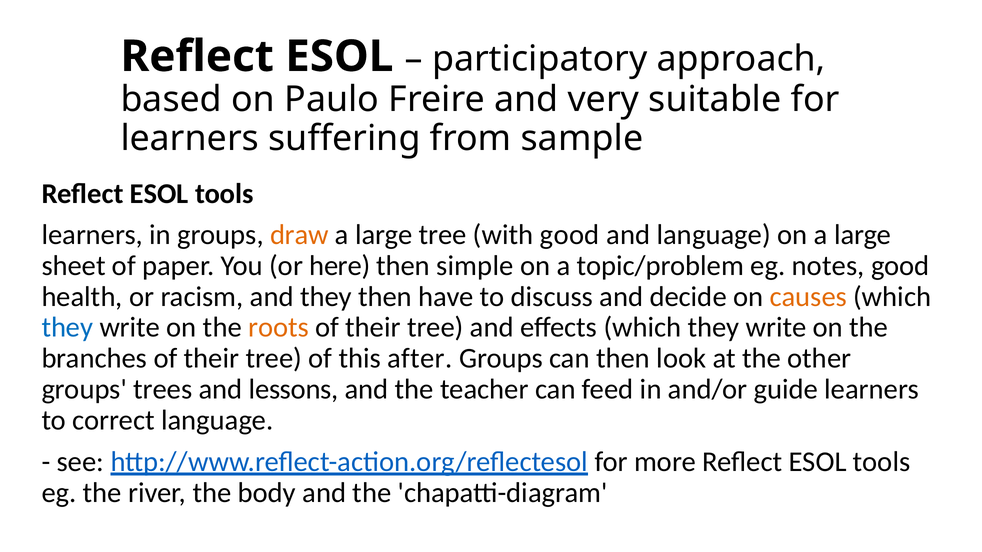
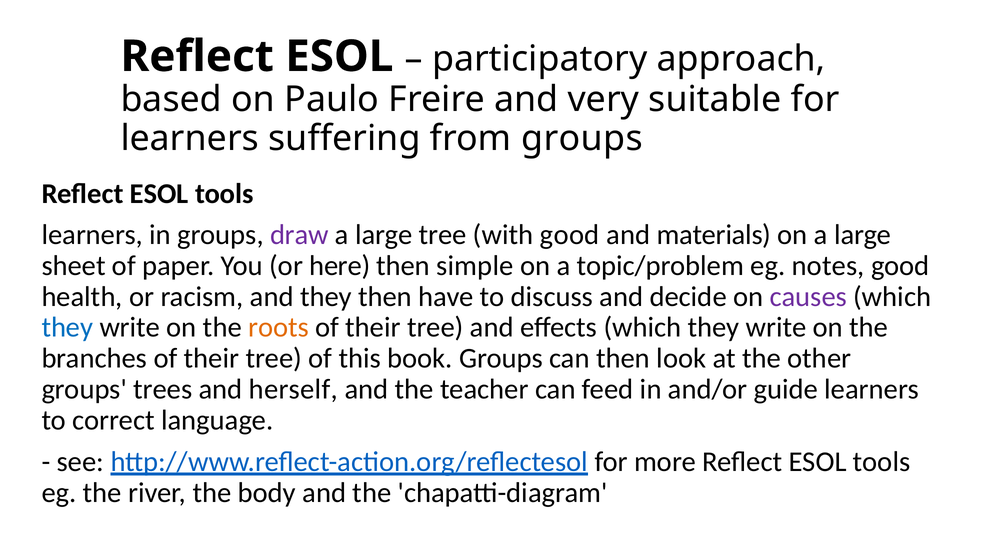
from sample: sample -> groups
draw colour: orange -> purple
and language: language -> materials
causes colour: orange -> purple
after: after -> book
lessons: lessons -> herself
